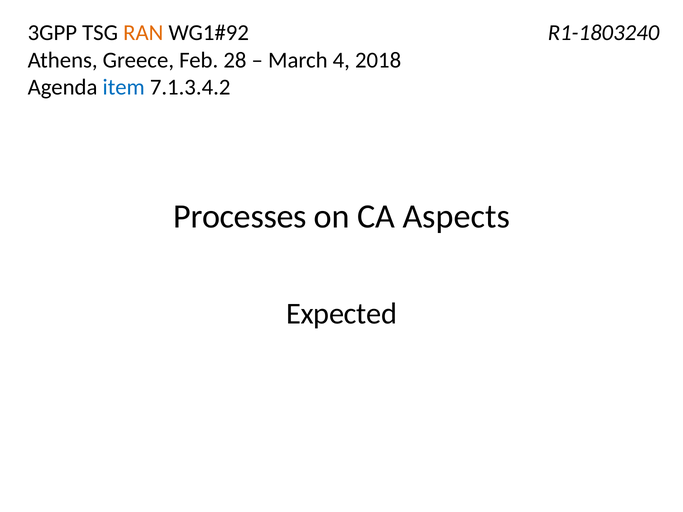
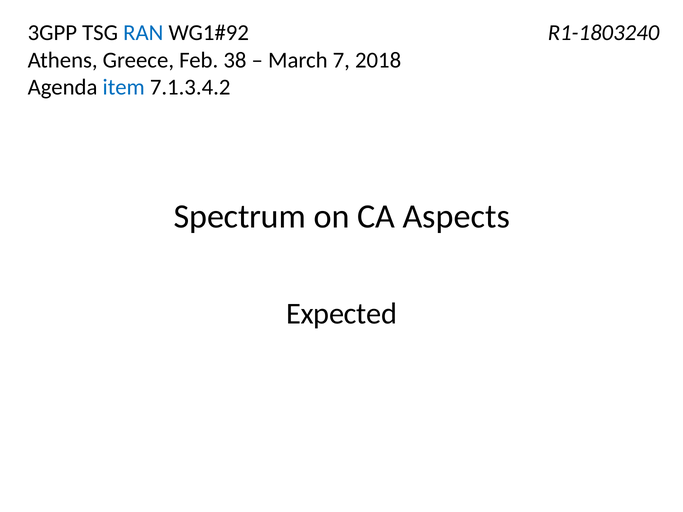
RAN colour: orange -> blue
28: 28 -> 38
4: 4 -> 7
Processes: Processes -> Spectrum
